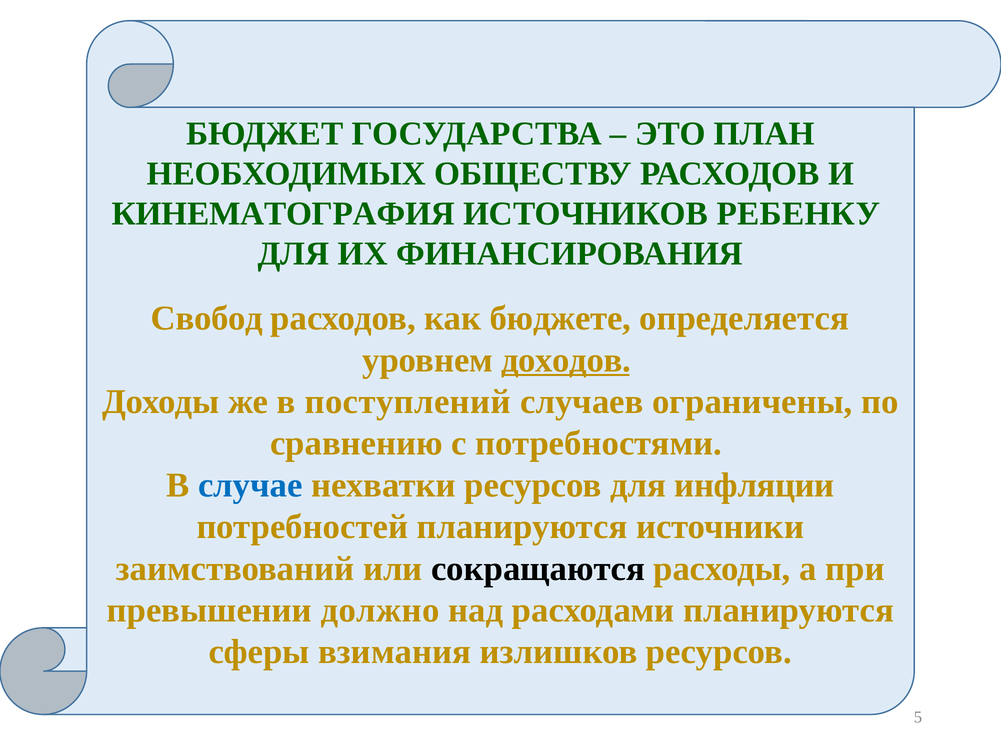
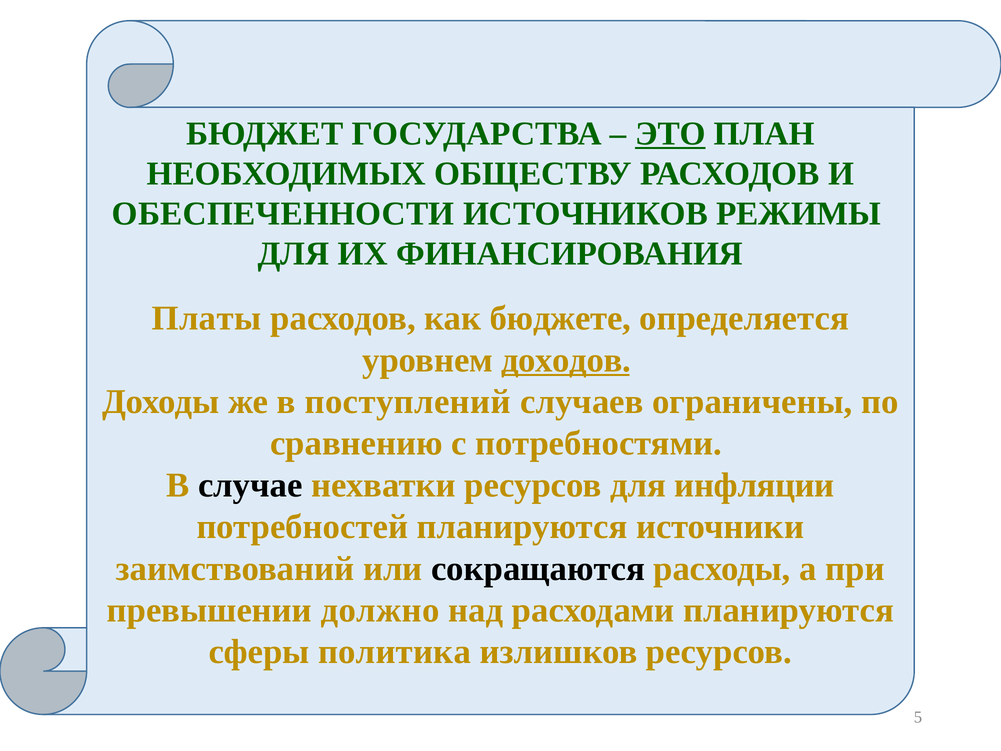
ЭТО underline: none -> present
КИНЕМАТОГРАФИЯ: КИНЕМАТОГРАФИЯ -> ОБЕСПЕЧЕННОСТИ
РЕБЕНКУ: РЕБЕНКУ -> РЕЖИМЫ
Свобод: Свобод -> Платы
случае colour: blue -> black
взимания: взимания -> политика
